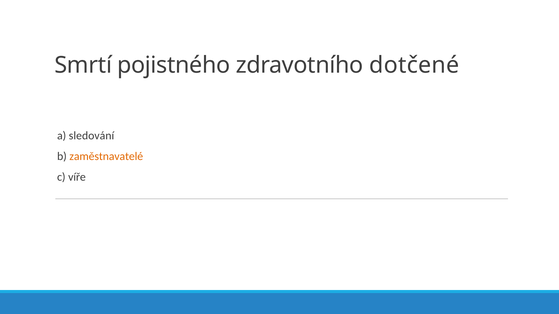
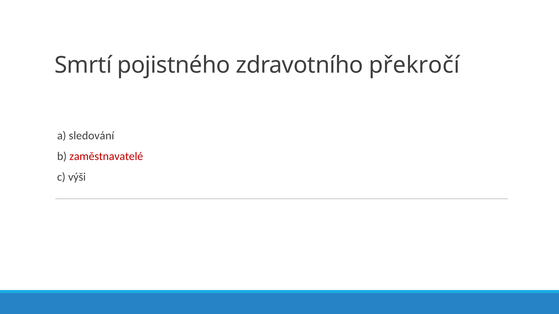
dotčené: dotčené -> překročí
zaměstnavatelé colour: orange -> red
víře: víře -> výši
